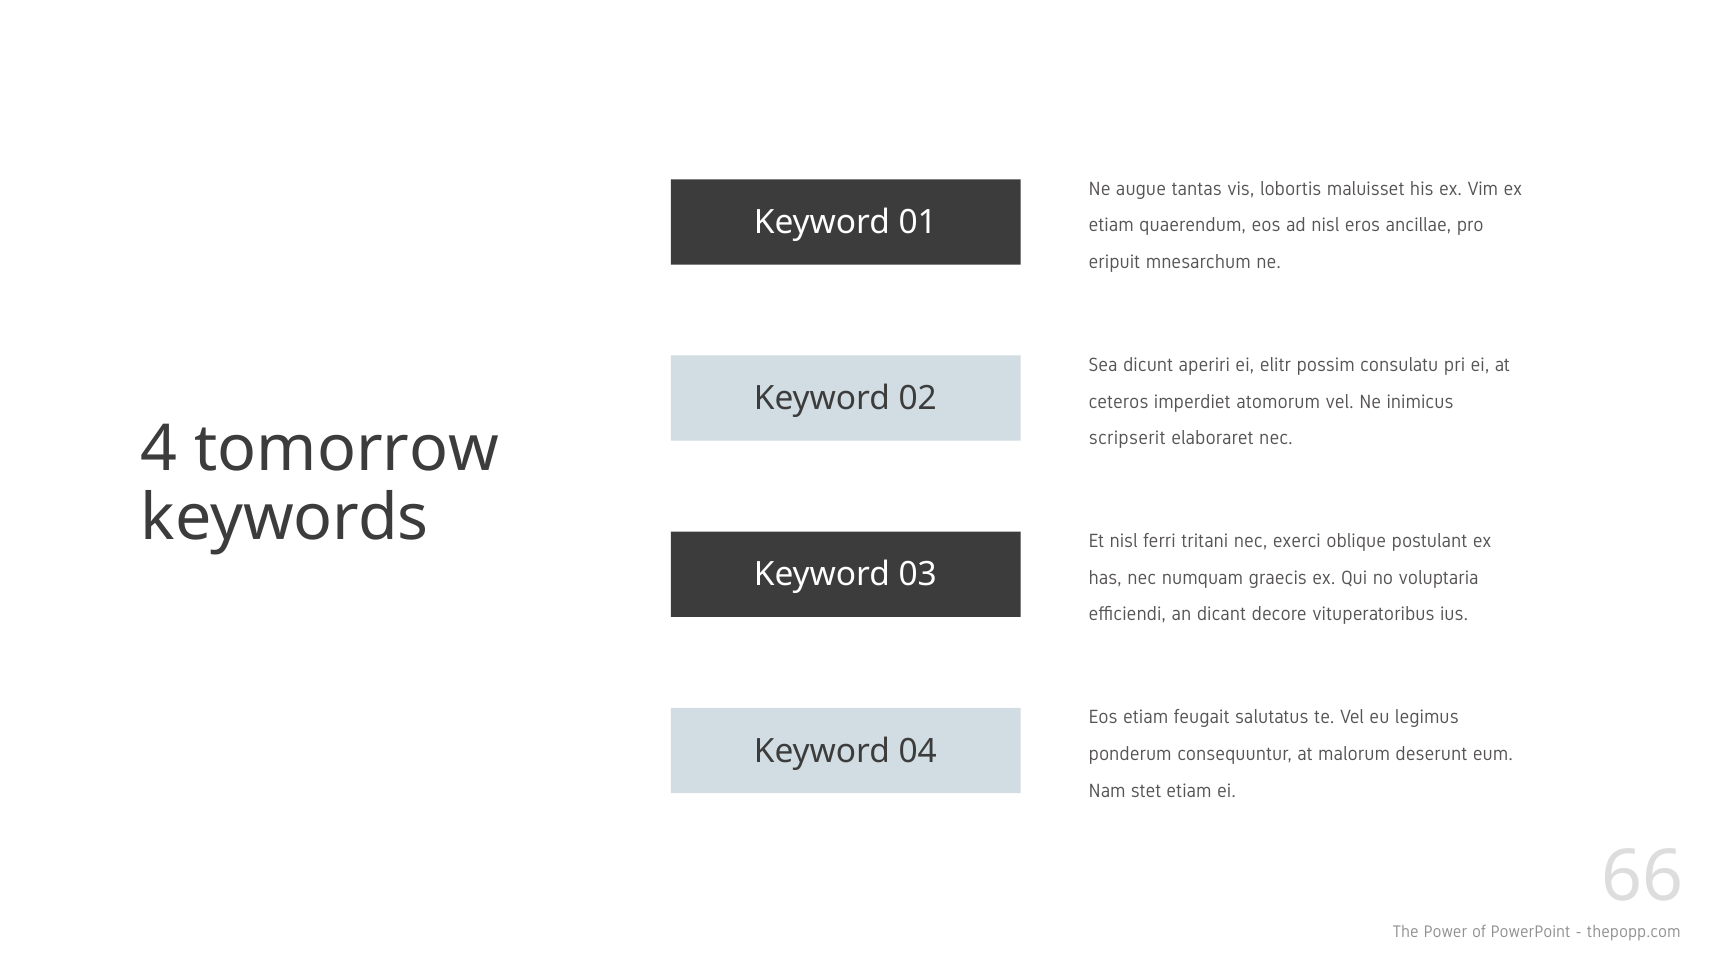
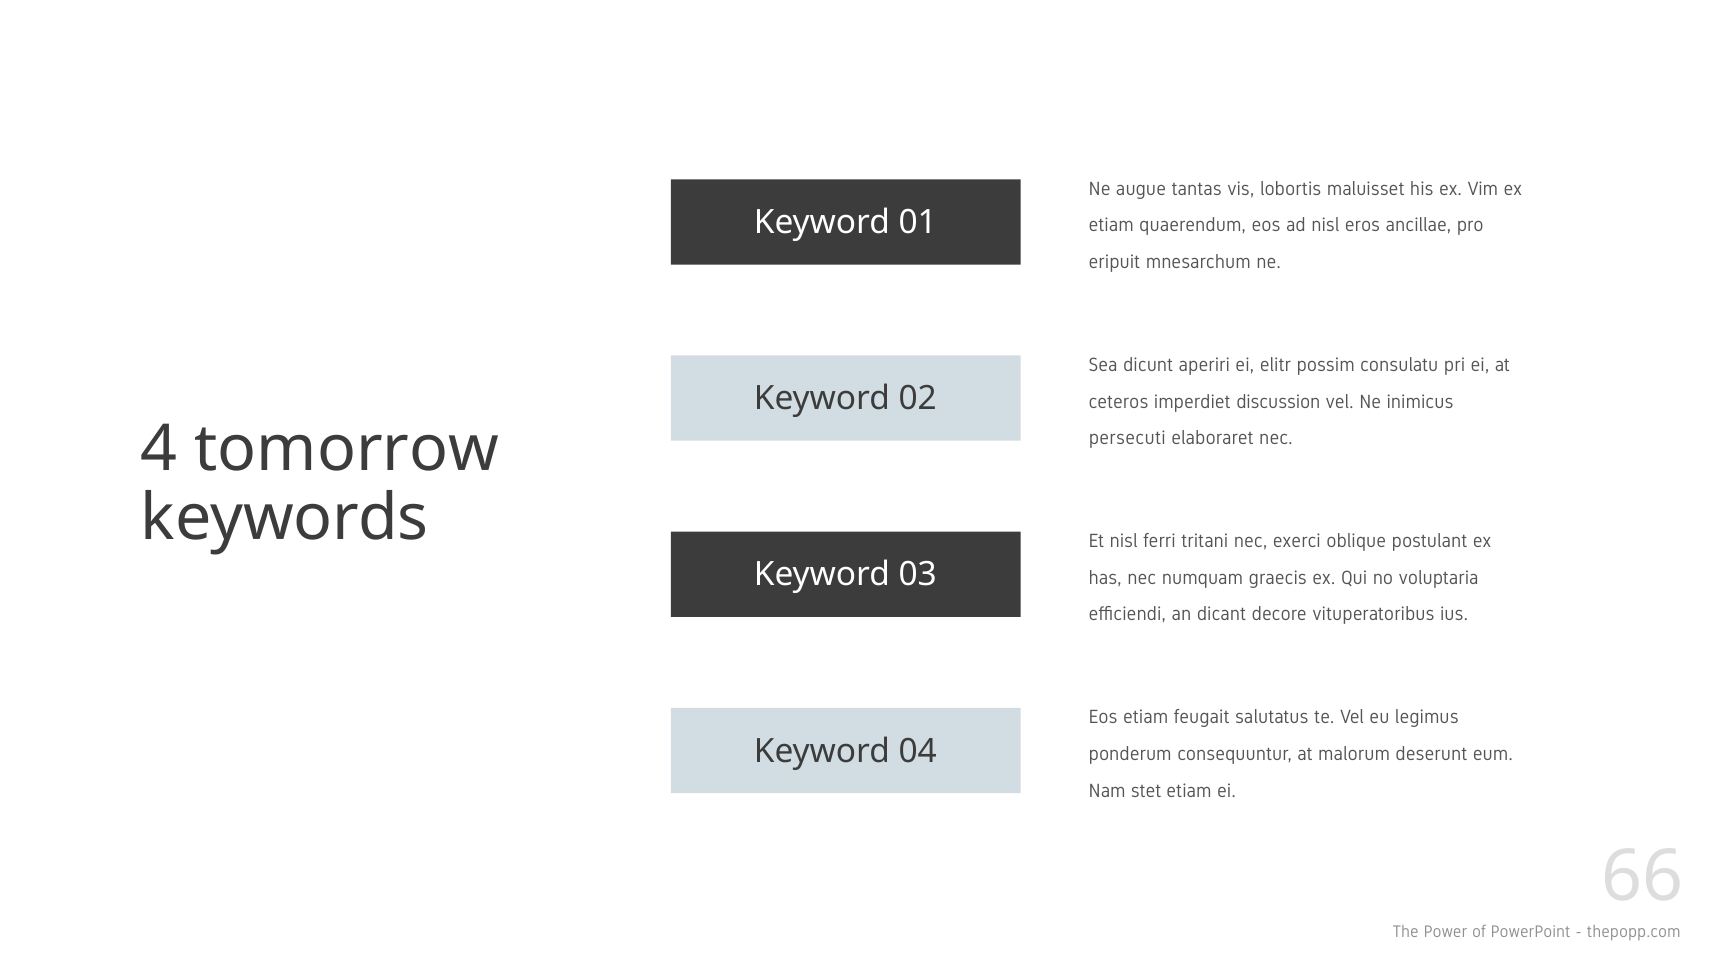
atomorum: atomorum -> discussion
scripserit: scripserit -> persecuti
